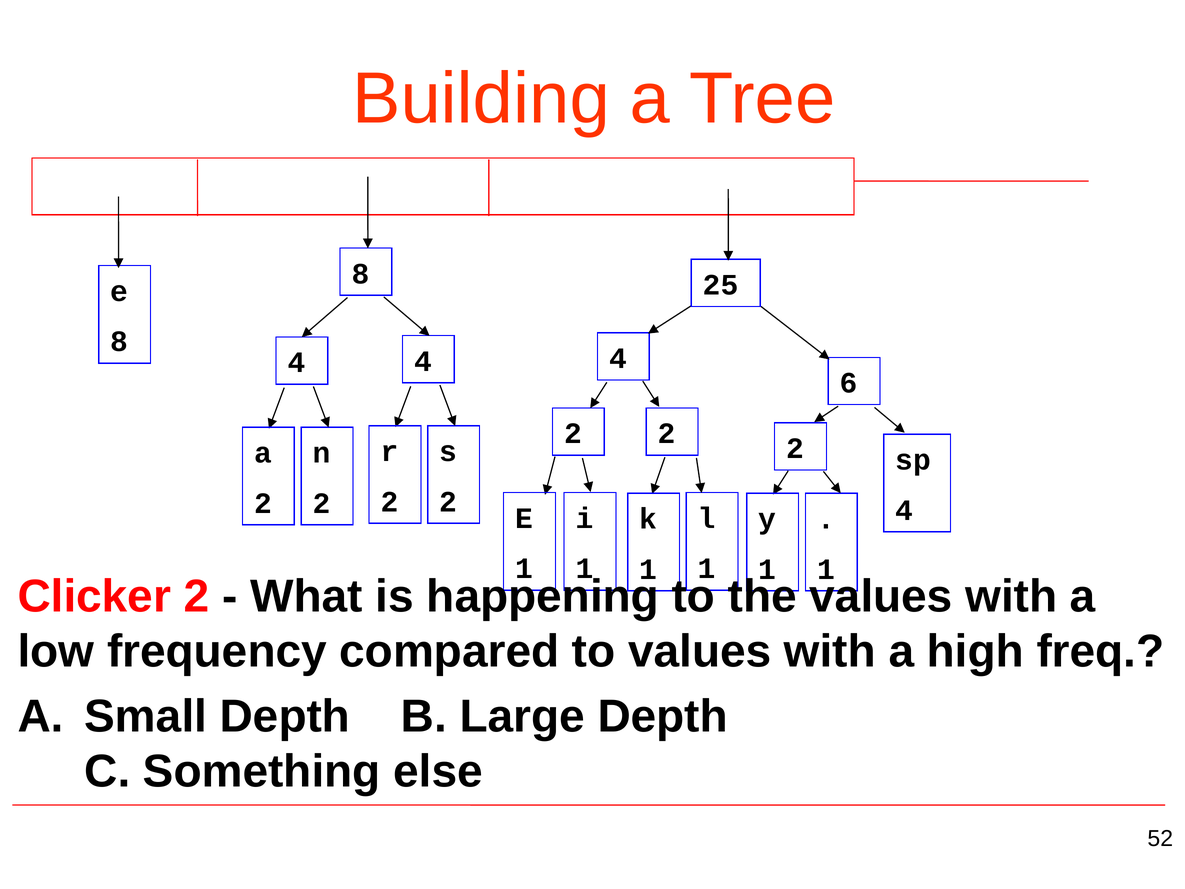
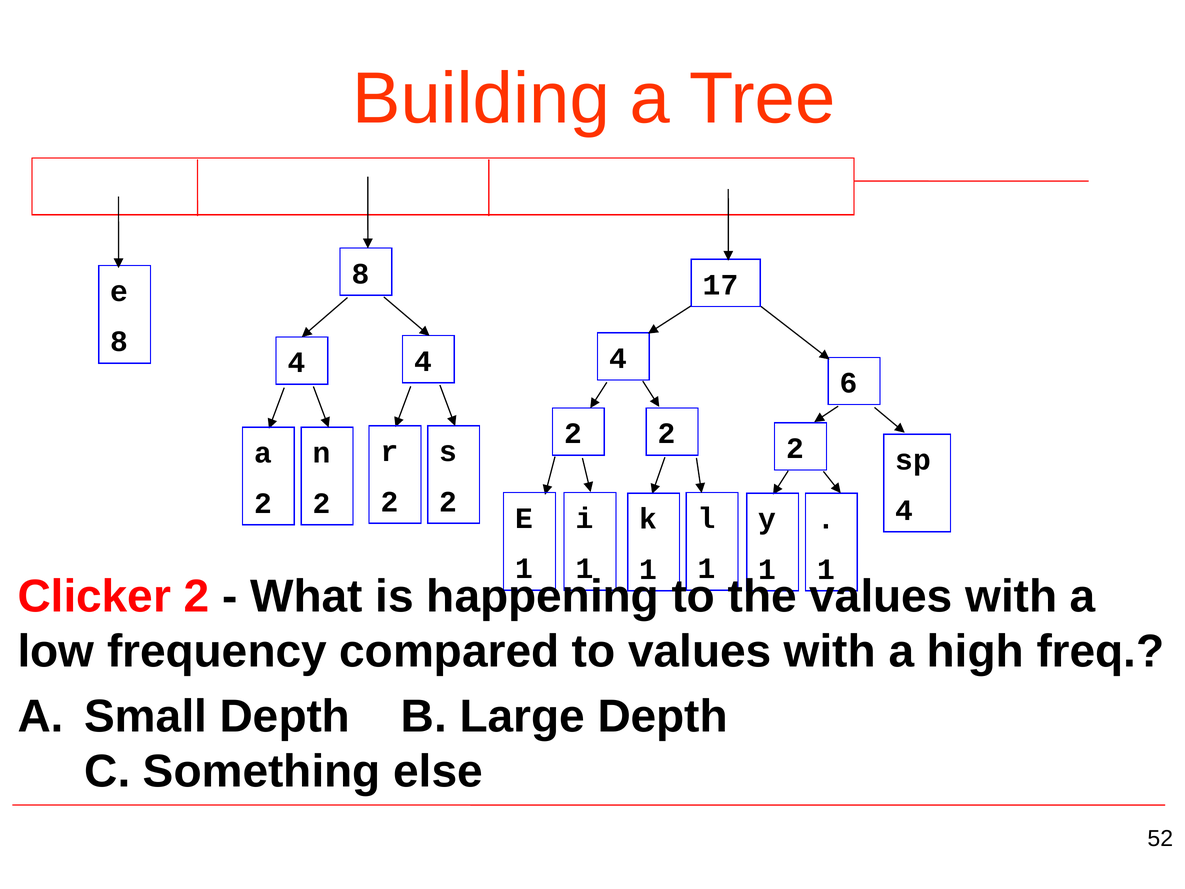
25: 25 -> 17
